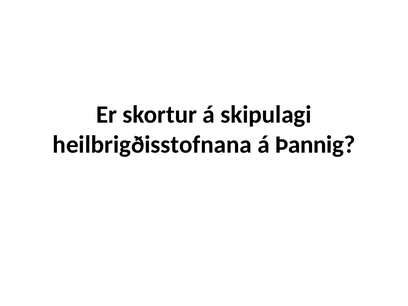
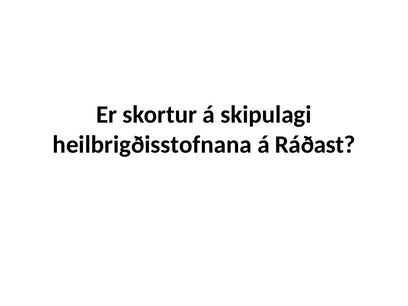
Þannig: Þannig -> Ráðast
